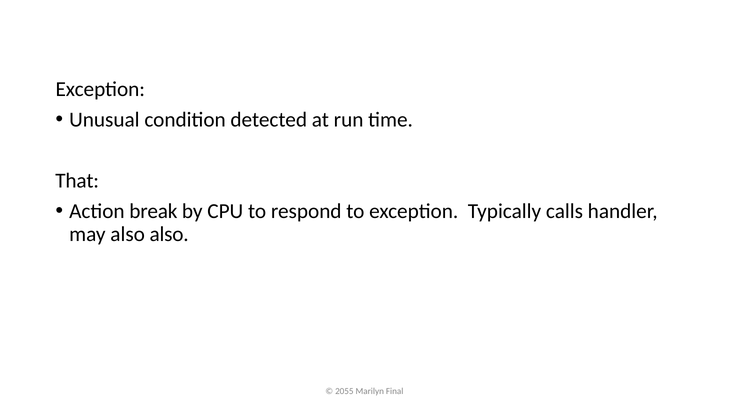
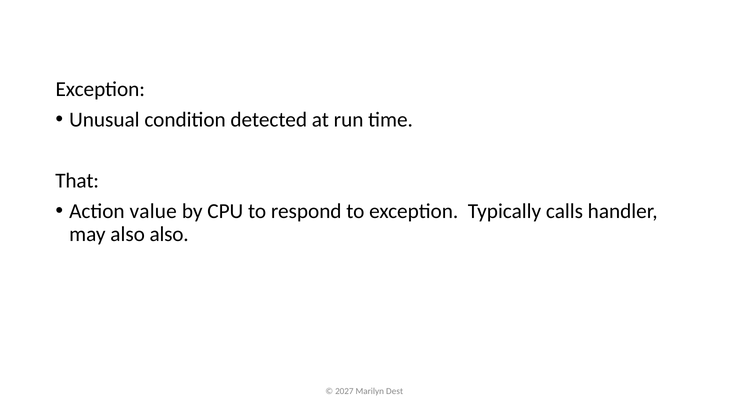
break: break -> value
2055: 2055 -> 2027
Final: Final -> Dest
